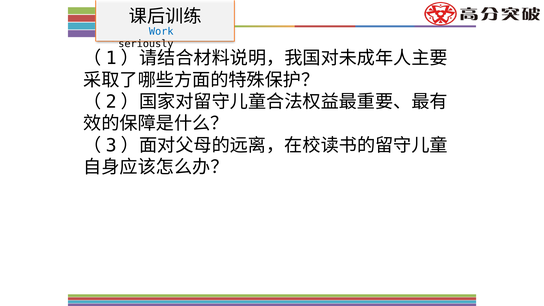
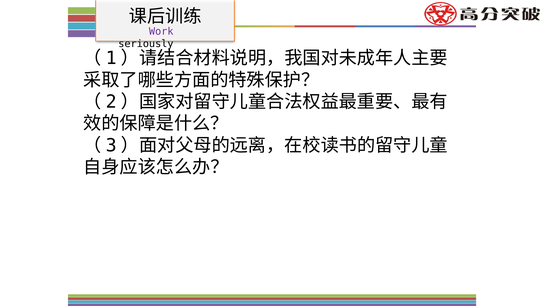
Work colour: blue -> purple
